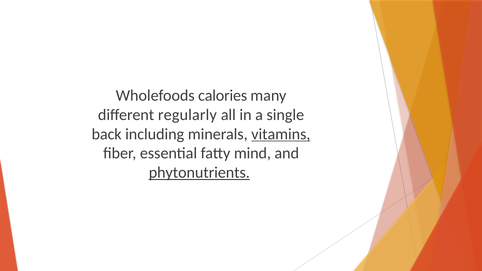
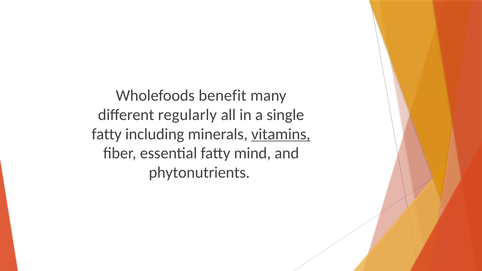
calories: calories -> benefit
back at (107, 134): back -> fatty
phytonutrients underline: present -> none
